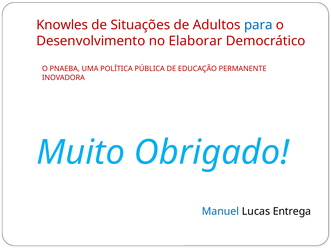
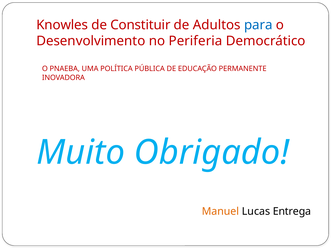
Situações: Situações -> Constituir
Elaborar: Elaborar -> Periferia
Manuel colour: blue -> orange
